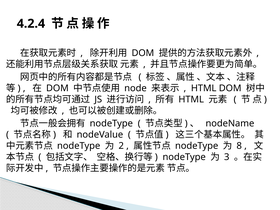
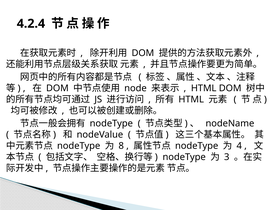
2: 2 -> 8
8: 8 -> 4
